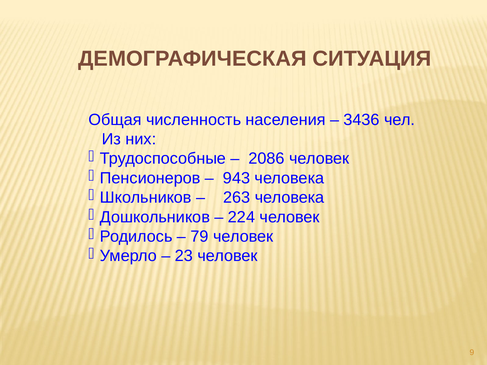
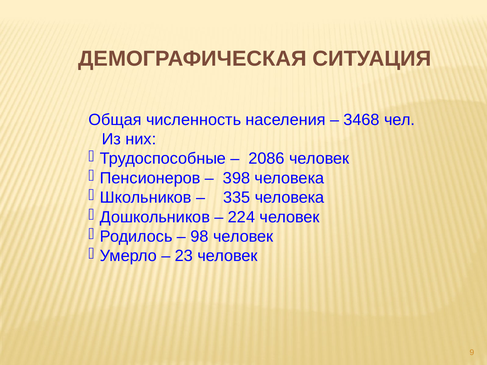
3436: 3436 -> 3468
943: 943 -> 398
263: 263 -> 335
79: 79 -> 98
